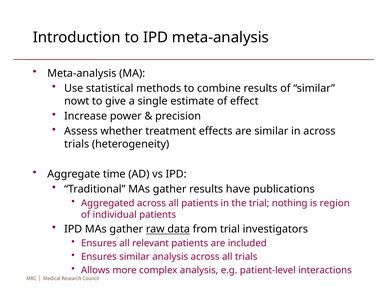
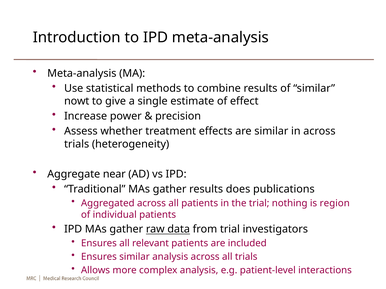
time: time -> near
have: have -> does
